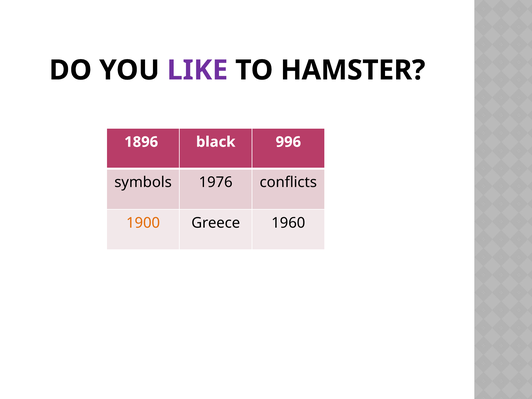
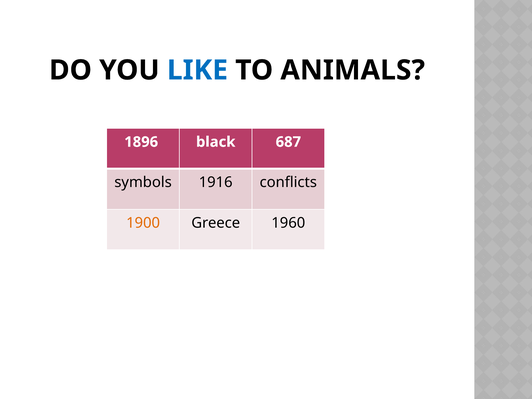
LIKE colour: purple -> blue
HAMSTER: HAMSTER -> ANIMALS
996: 996 -> 687
1976: 1976 -> 1916
